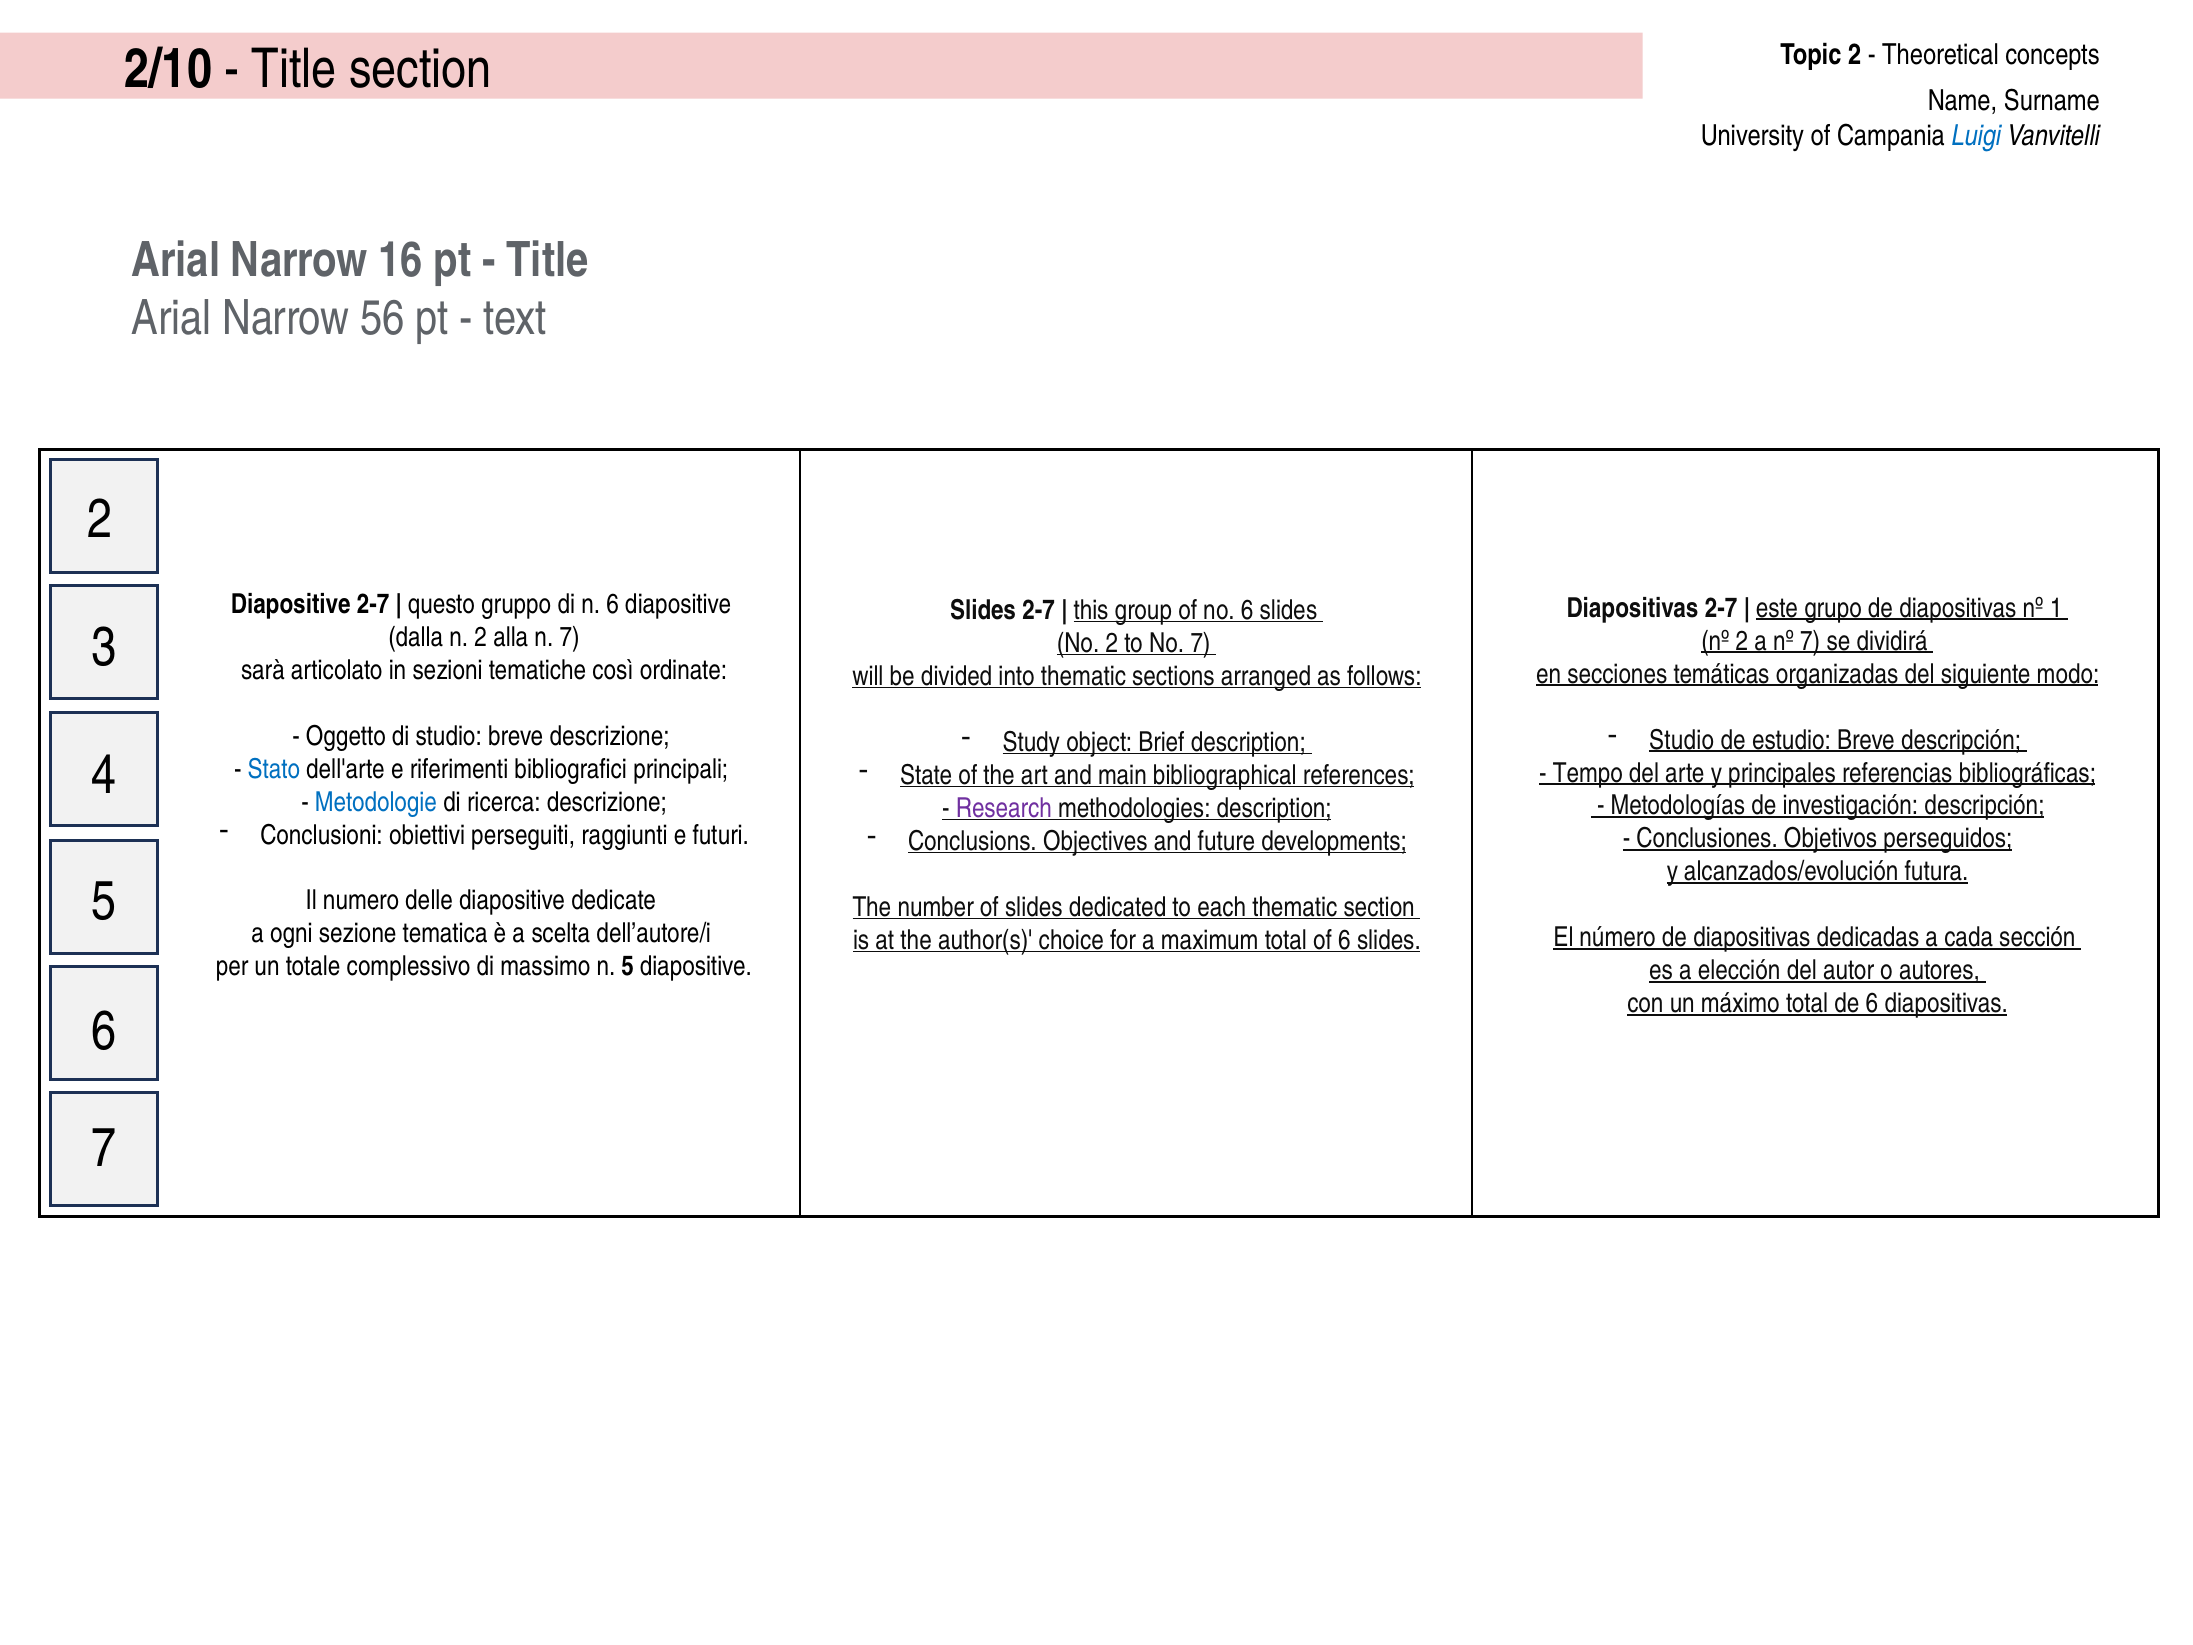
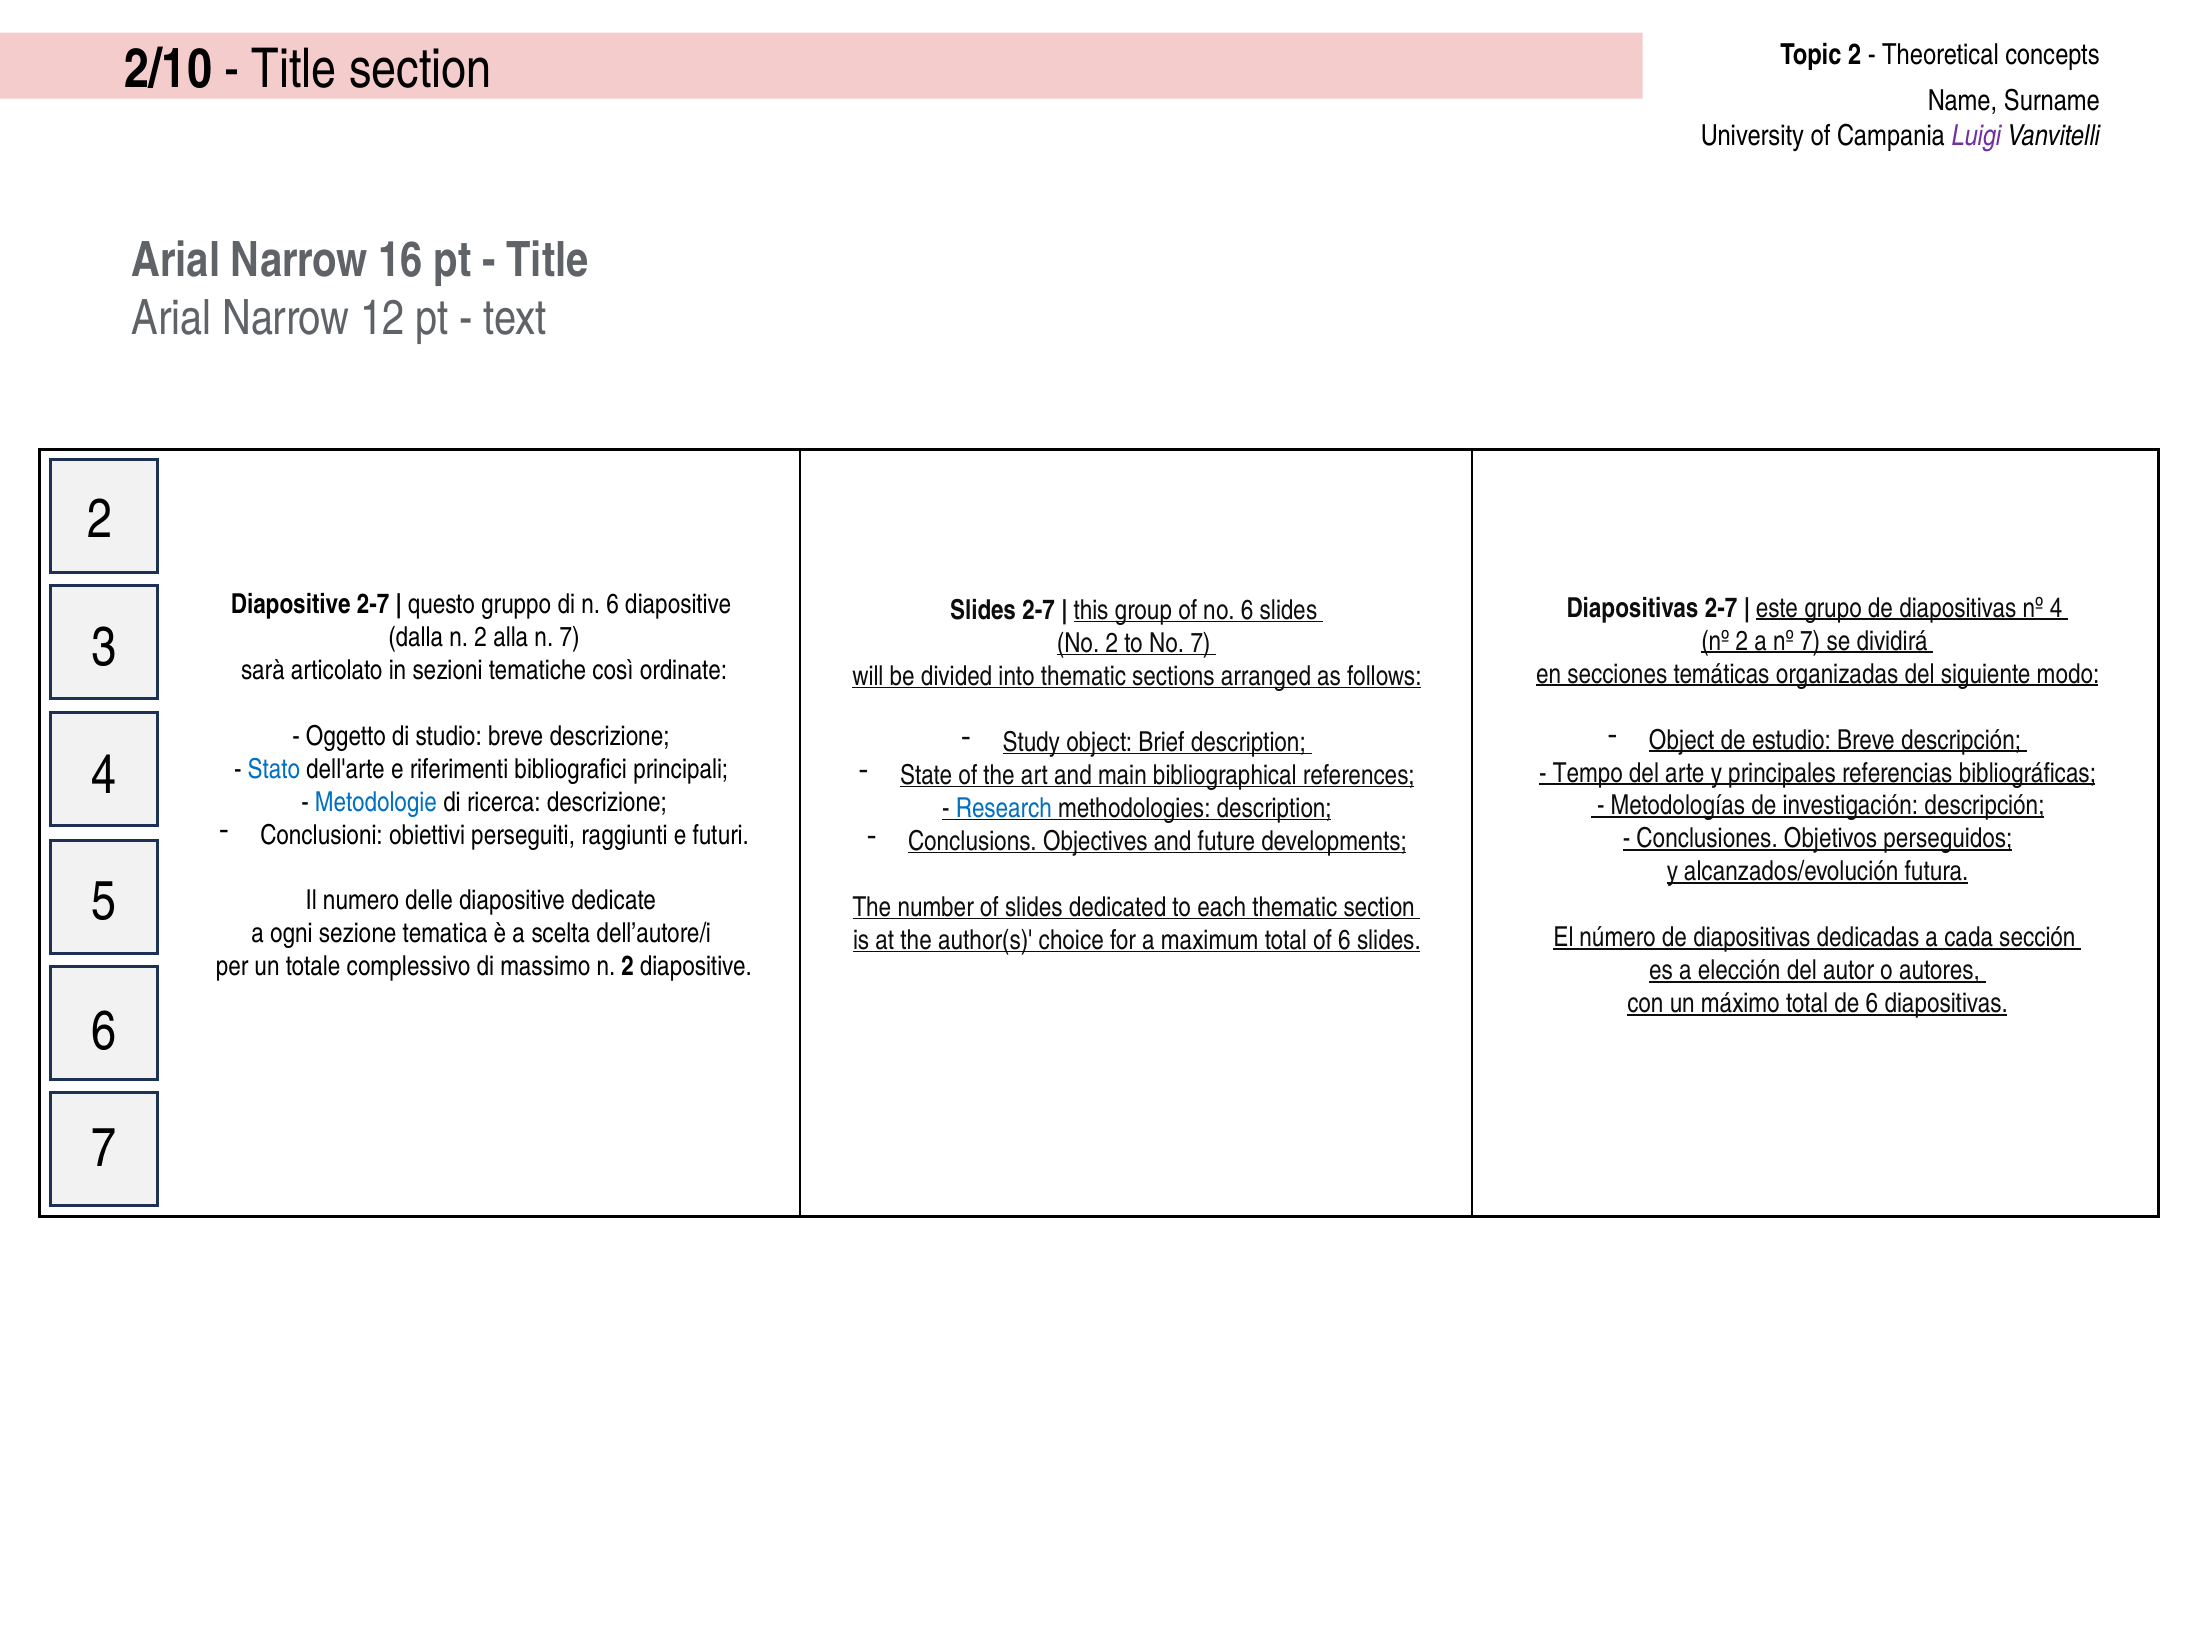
Luigi colour: blue -> purple
56: 56 -> 12
nº 1: 1 -> 4
Studio at (1682, 740): Studio -> Object
Research colour: purple -> blue
massimo n 5: 5 -> 2
